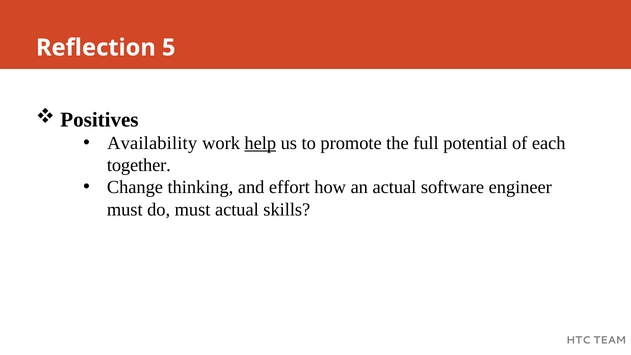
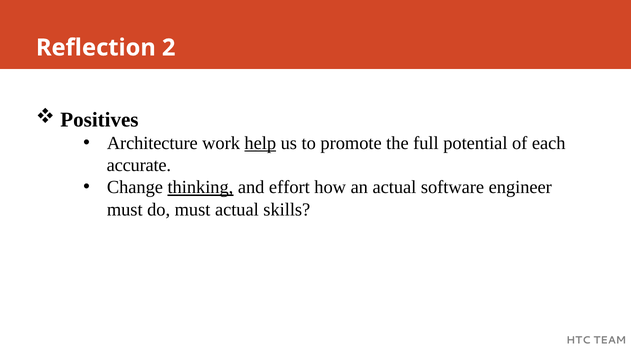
5: 5 -> 2
Availability: Availability -> Architecture
together: together -> accurate
thinking underline: none -> present
